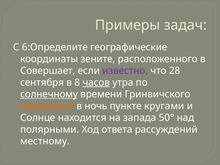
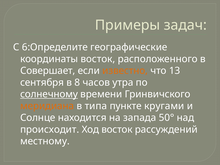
координаты зените: зените -> восток
известно colour: purple -> orange
28: 28 -> 13
часов underline: present -> none
ночь: ночь -> типа
полярными: полярными -> происходит
Ход ответа: ответа -> восток
